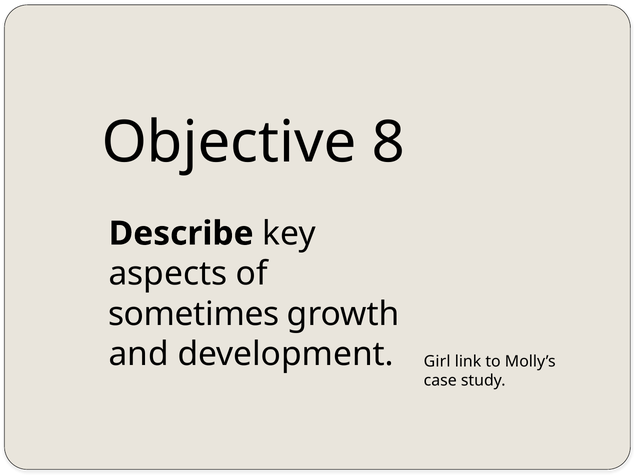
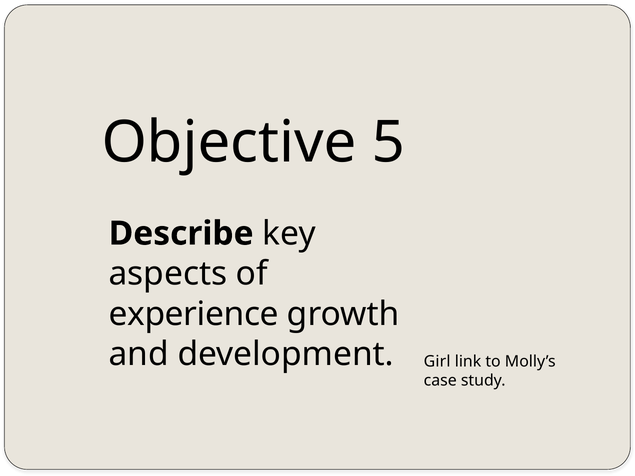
8: 8 -> 5
sometimes: sometimes -> experience
